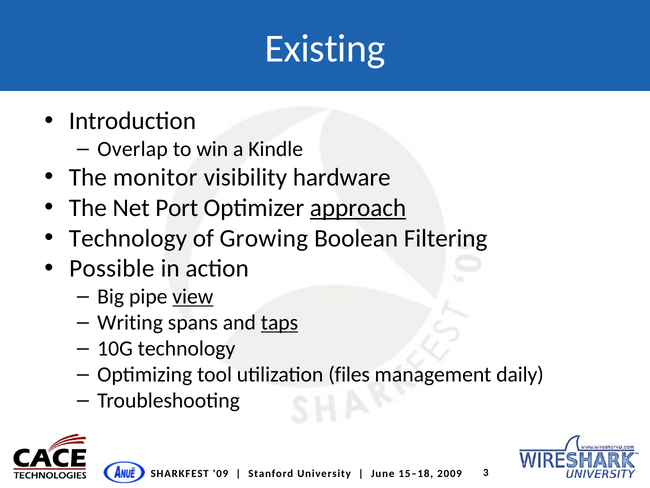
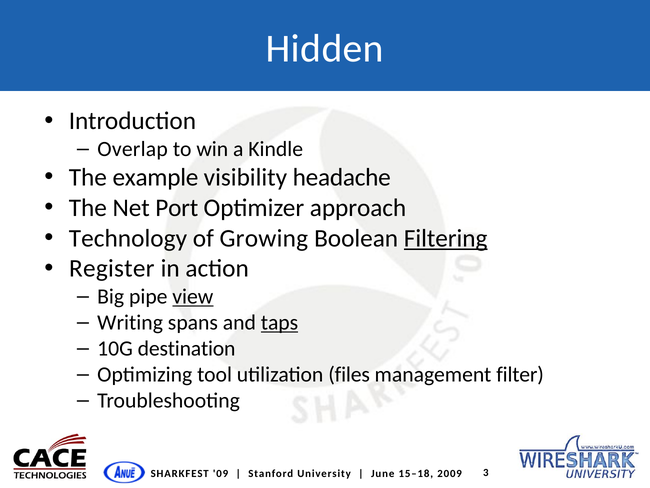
Existing: Existing -> Hidden
monitor: monitor -> example
hardware: hardware -> headache
approach underline: present -> none
Filtering underline: none -> present
Possible: Possible -> Register
10G technology: technology -> destination
daily: daily -> filter
